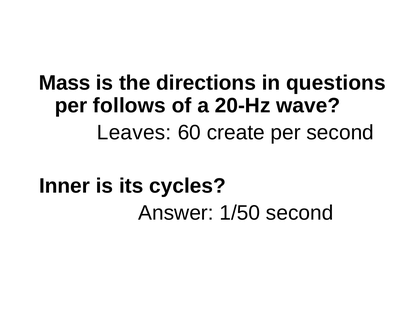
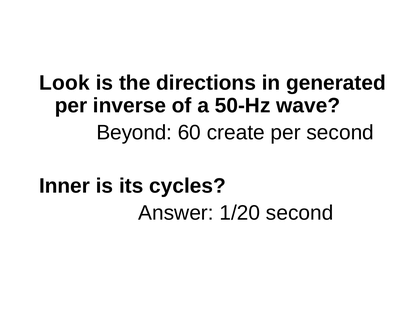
Mass: Mass -> Look
questions: questions -> generated
follows: follows -> inverse
20-Hz: 20-Hz -> 50-Hz
Leaves: Leaves -> Beyond
1/50: 1/50 -> 1/20
